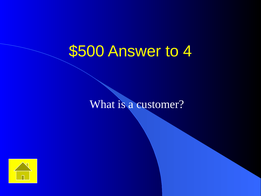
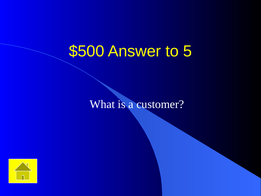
4: 4 -> 5
